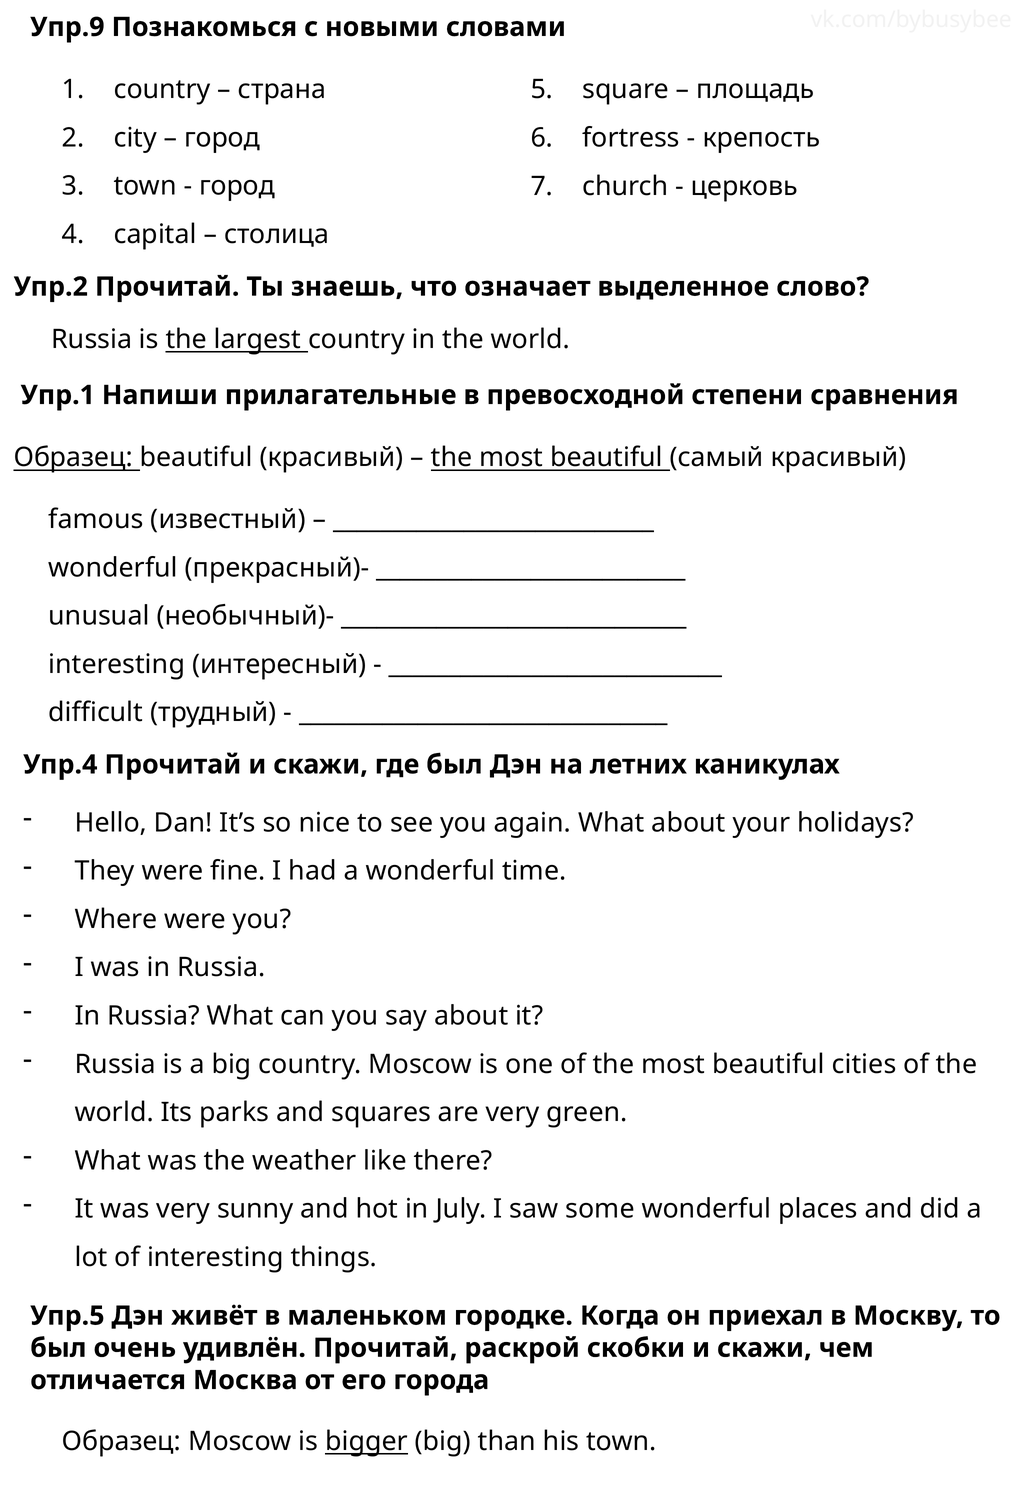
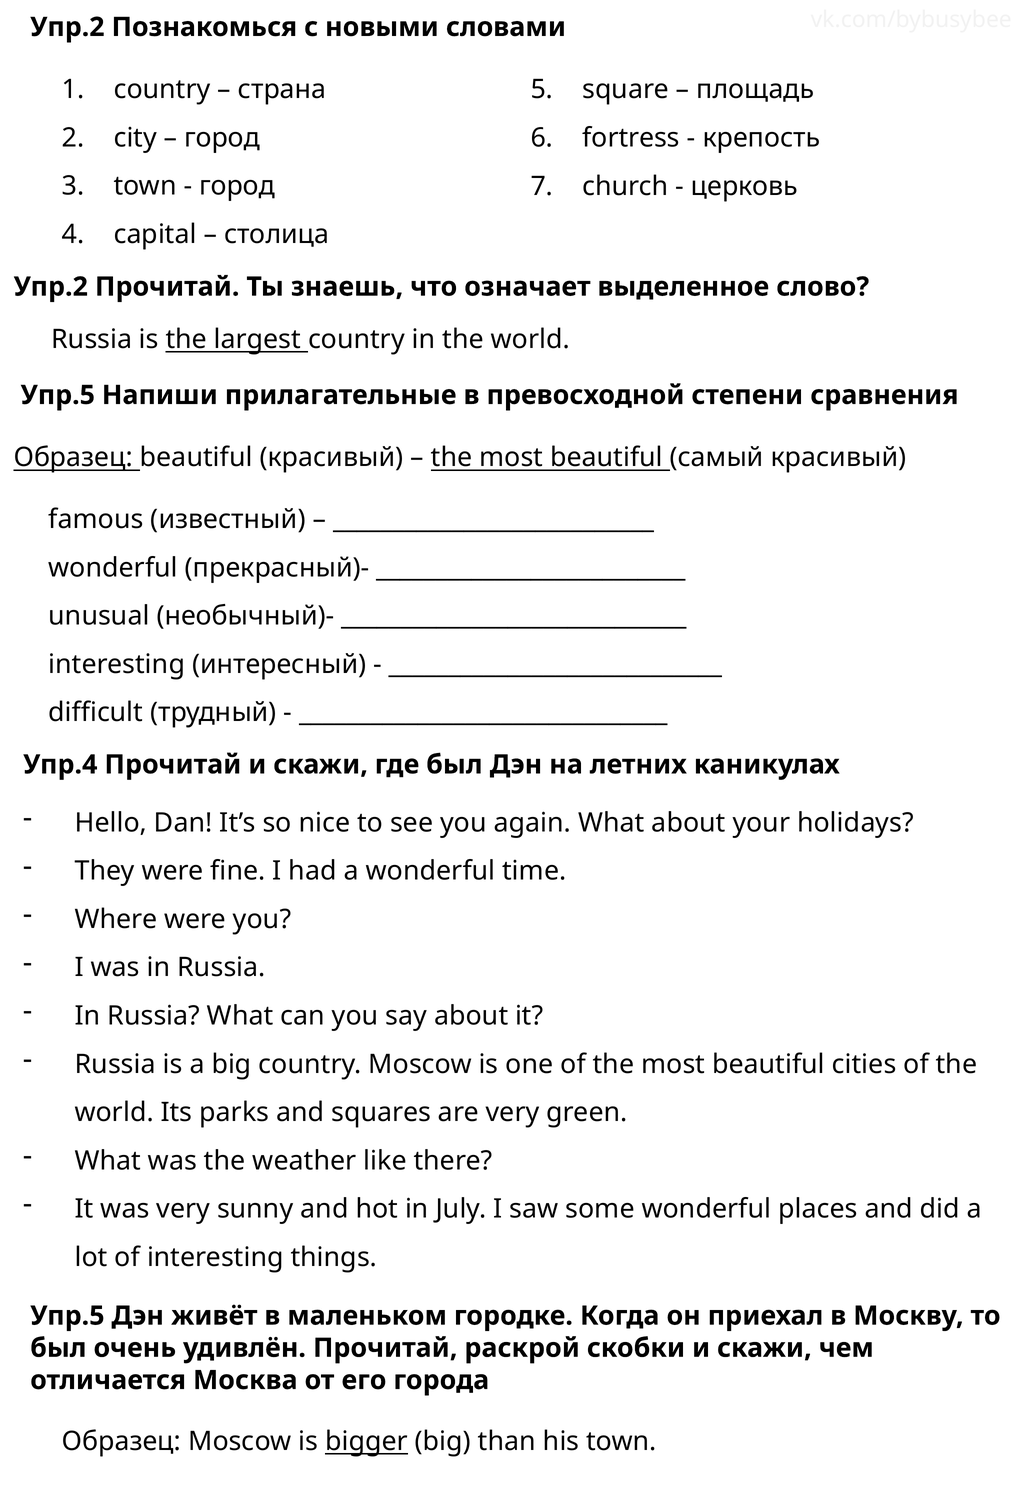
Упр.9 at (67, 27): Упр.9 -> Упр.2
Упр.1 at (58, 395): Упр.1 -> Упр.5
